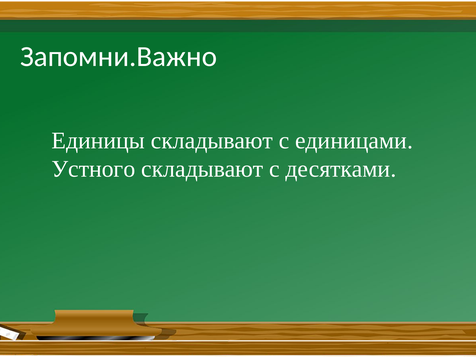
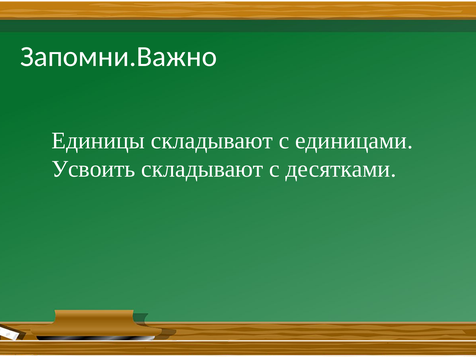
Устного: Устного -> Усвоить
